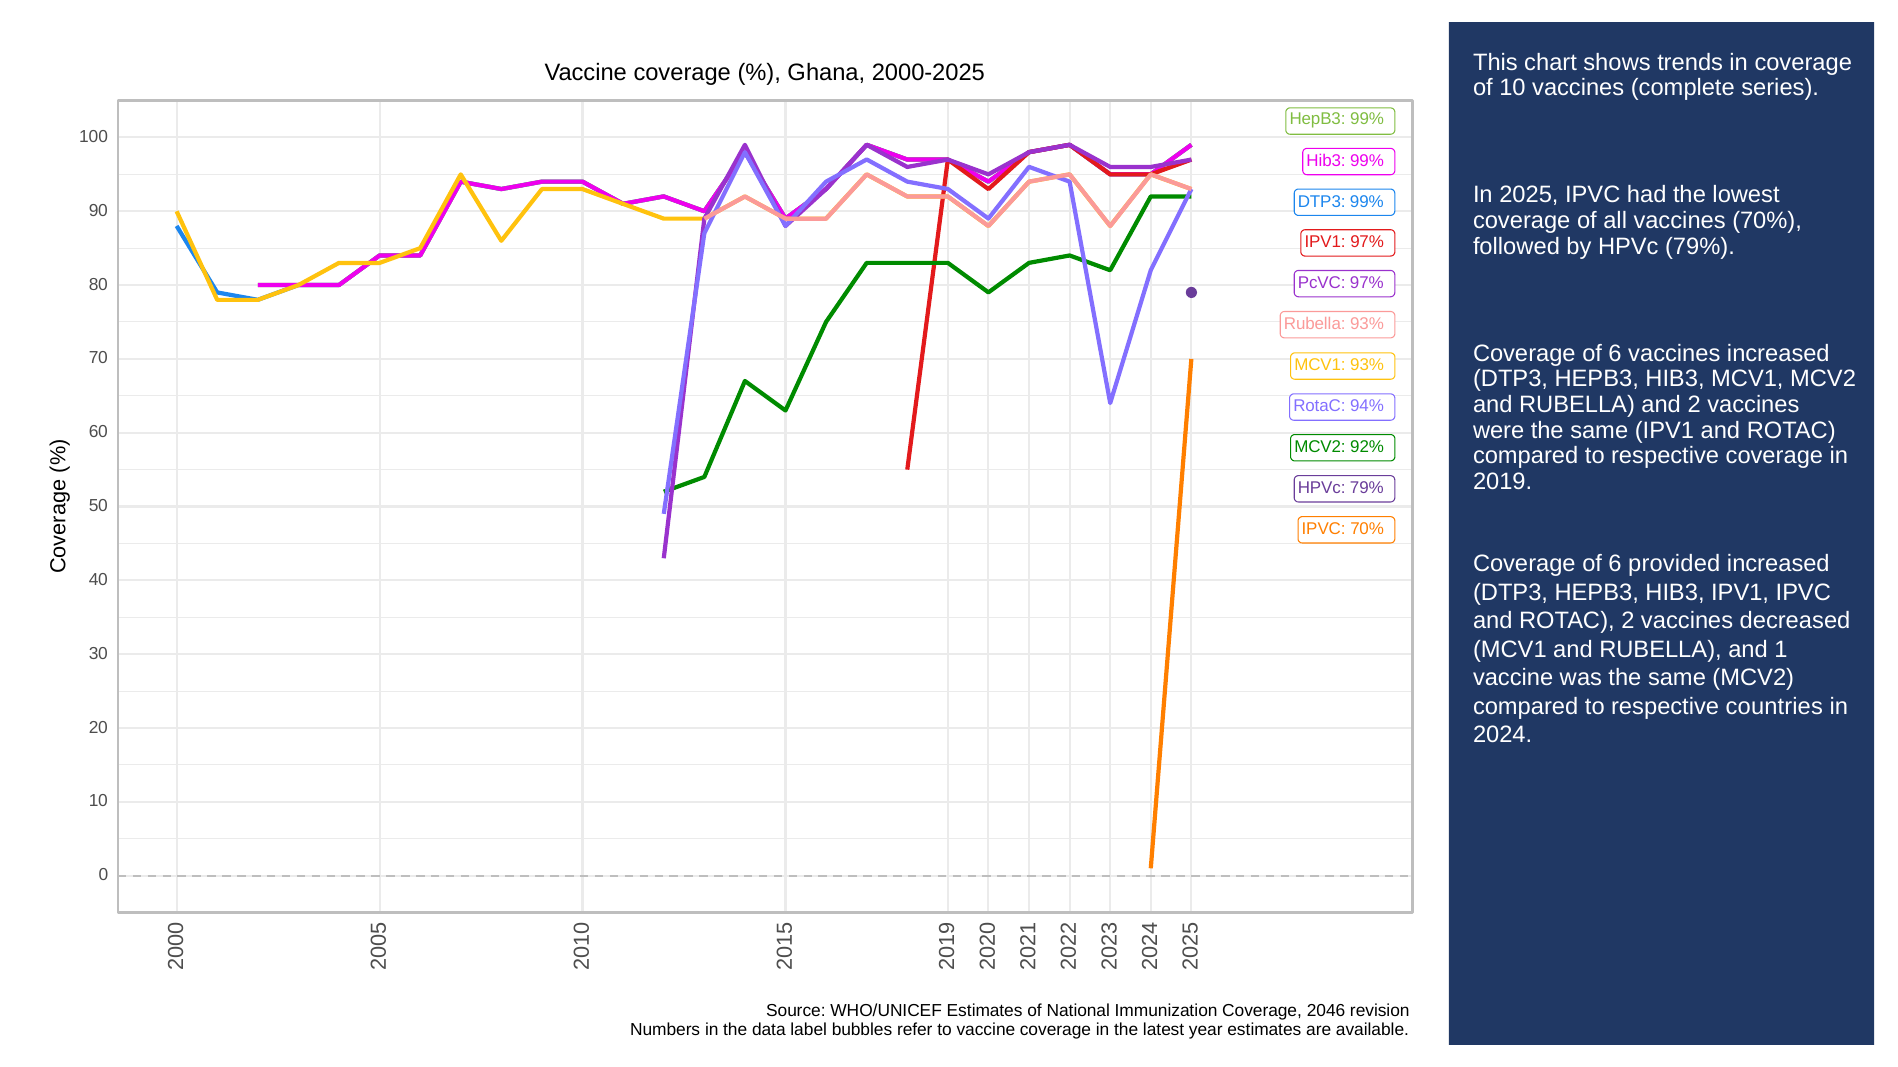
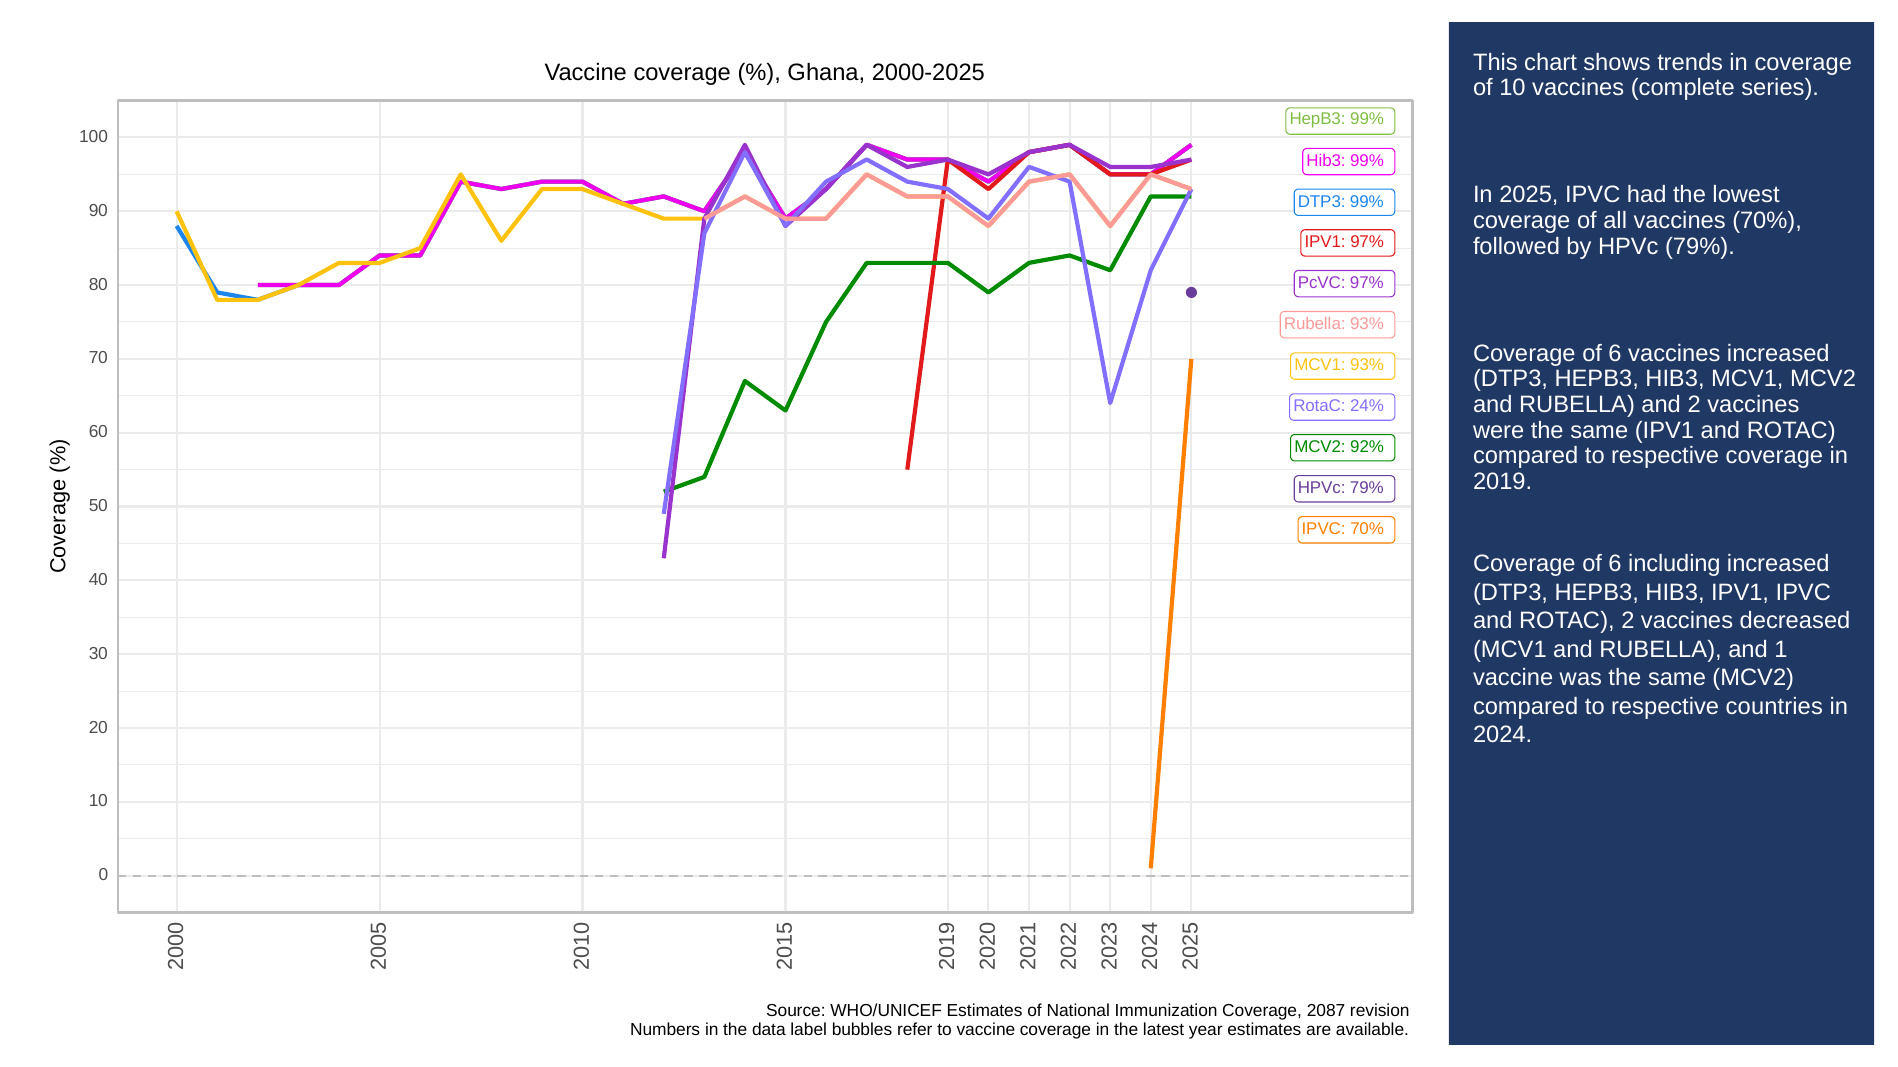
94%: 94% -> 24%
provided: provided -> including
2046: 2046 -> 2087
